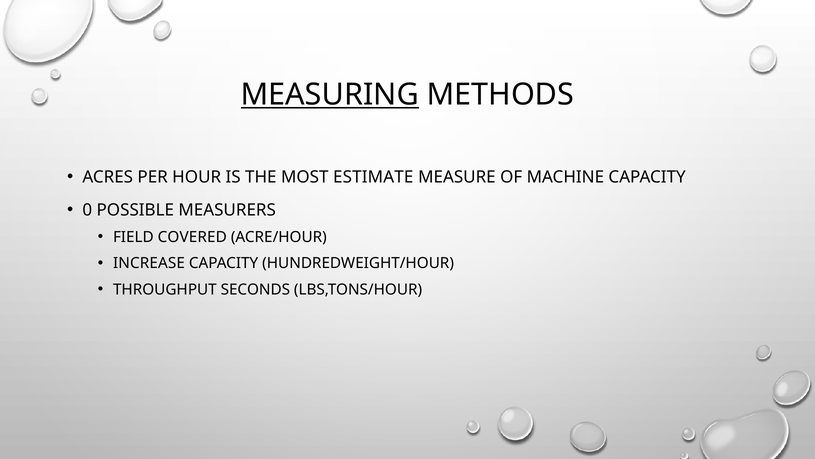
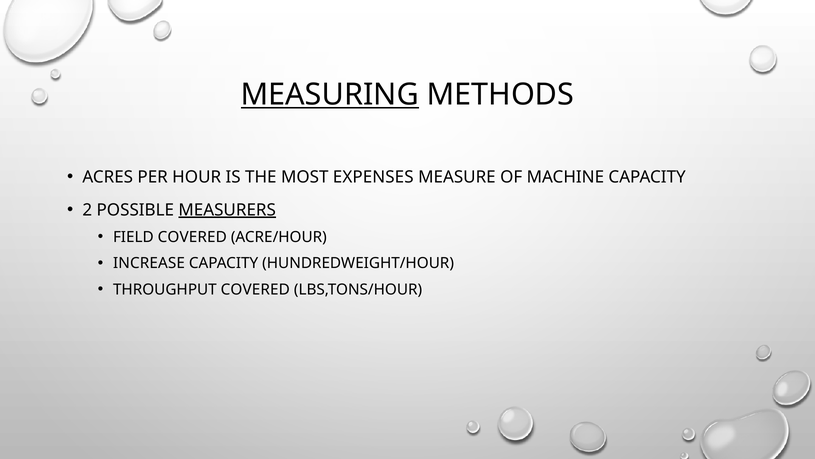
ESTIMATE: ESTIMATE -> EXPENSES
0: 0 -> 2
MEASURERS underline: none -> present
THROUGHPUT SECONDS: SECONDS -> COVERED
